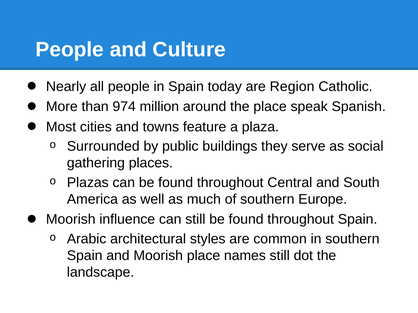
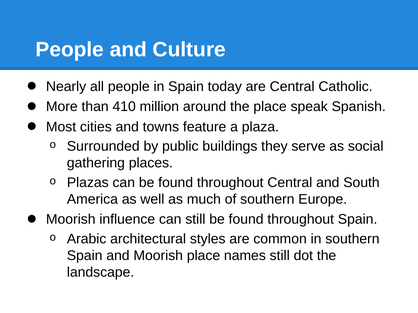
are Region: Region -> Central
974: 974 -> 410
